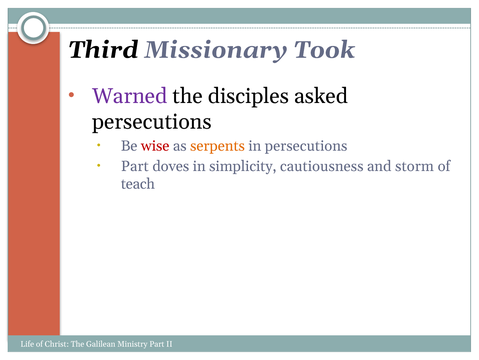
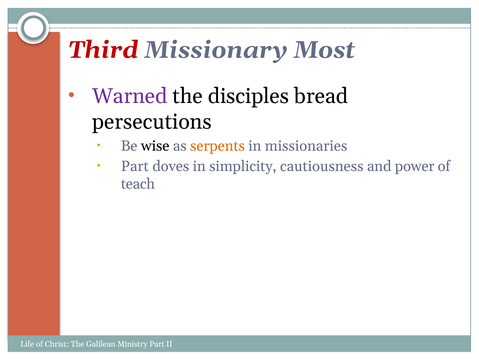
Third colour: black -> red
Took: Took -> Most
asked: asked -> bread
wise colour: red -> black
in persecutions: persecutions -> missionaries
storm: storm -> power
